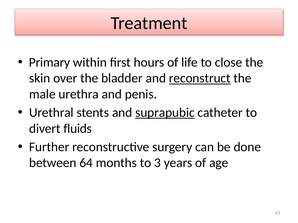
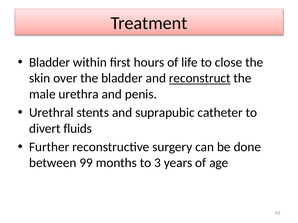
Primary at (50, 63): Primary -> Bladder
suprapubic underline: present -> none
64: 64 -> 99
